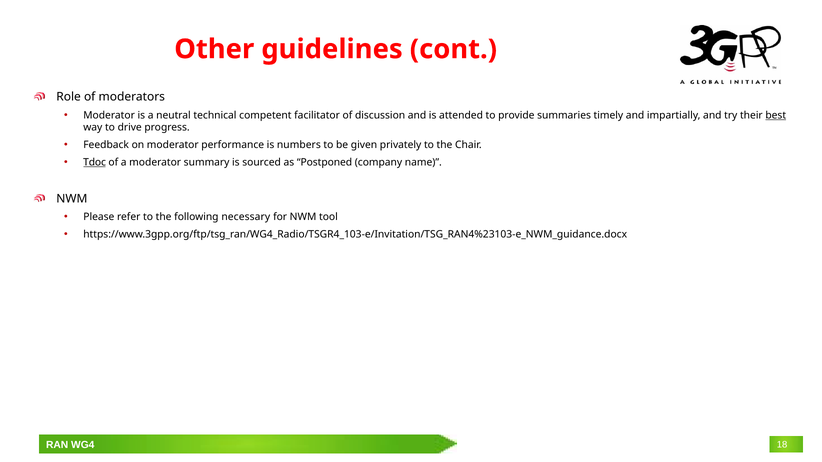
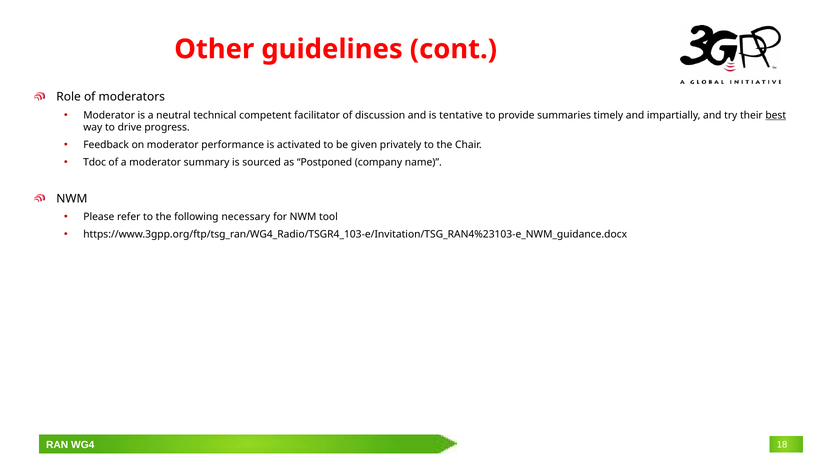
attended: attended -> tentative
numbers: numbers -> activated
Tdoc underline: present -> none
